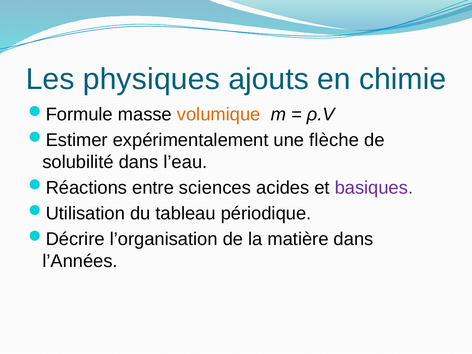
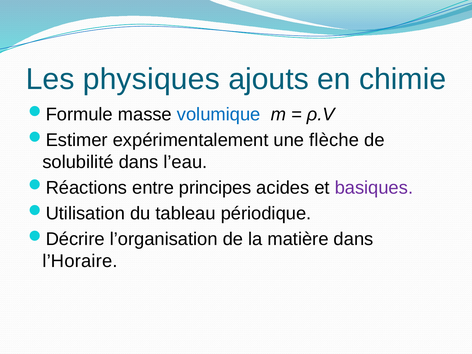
volumique colour: orange -> blue
sciences: sciences -> principes
l’Années: l’Années -> l’Horaire
